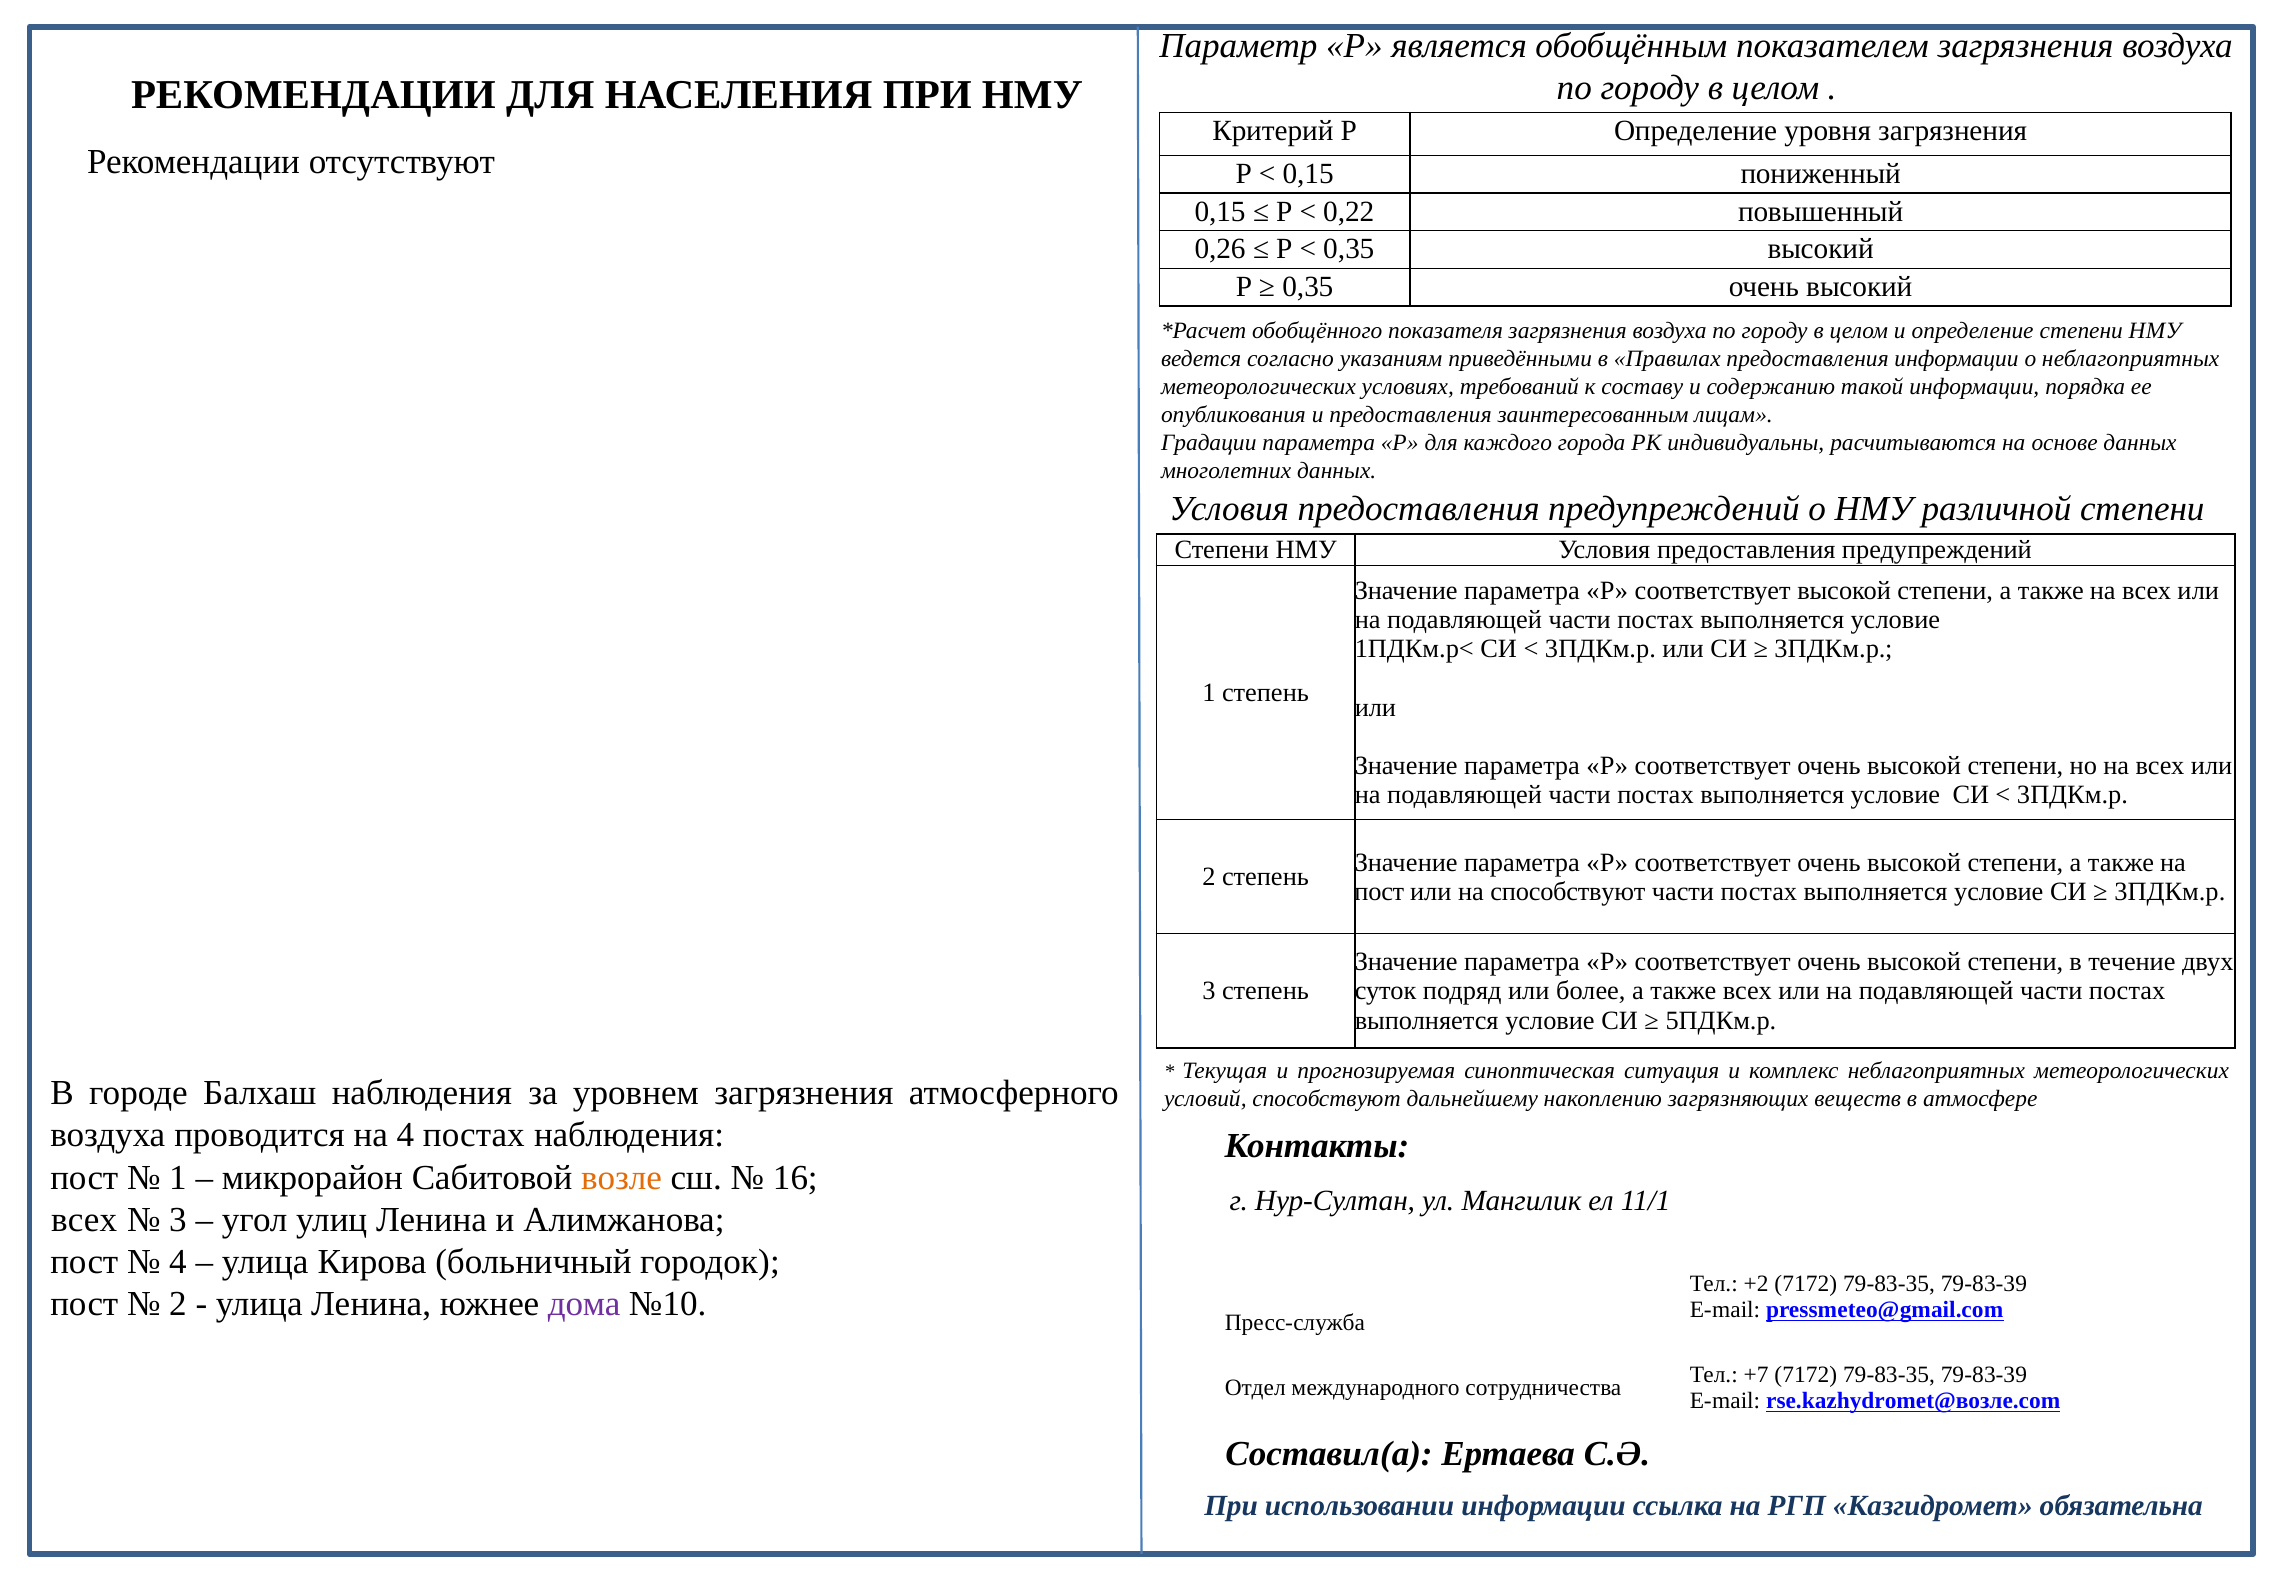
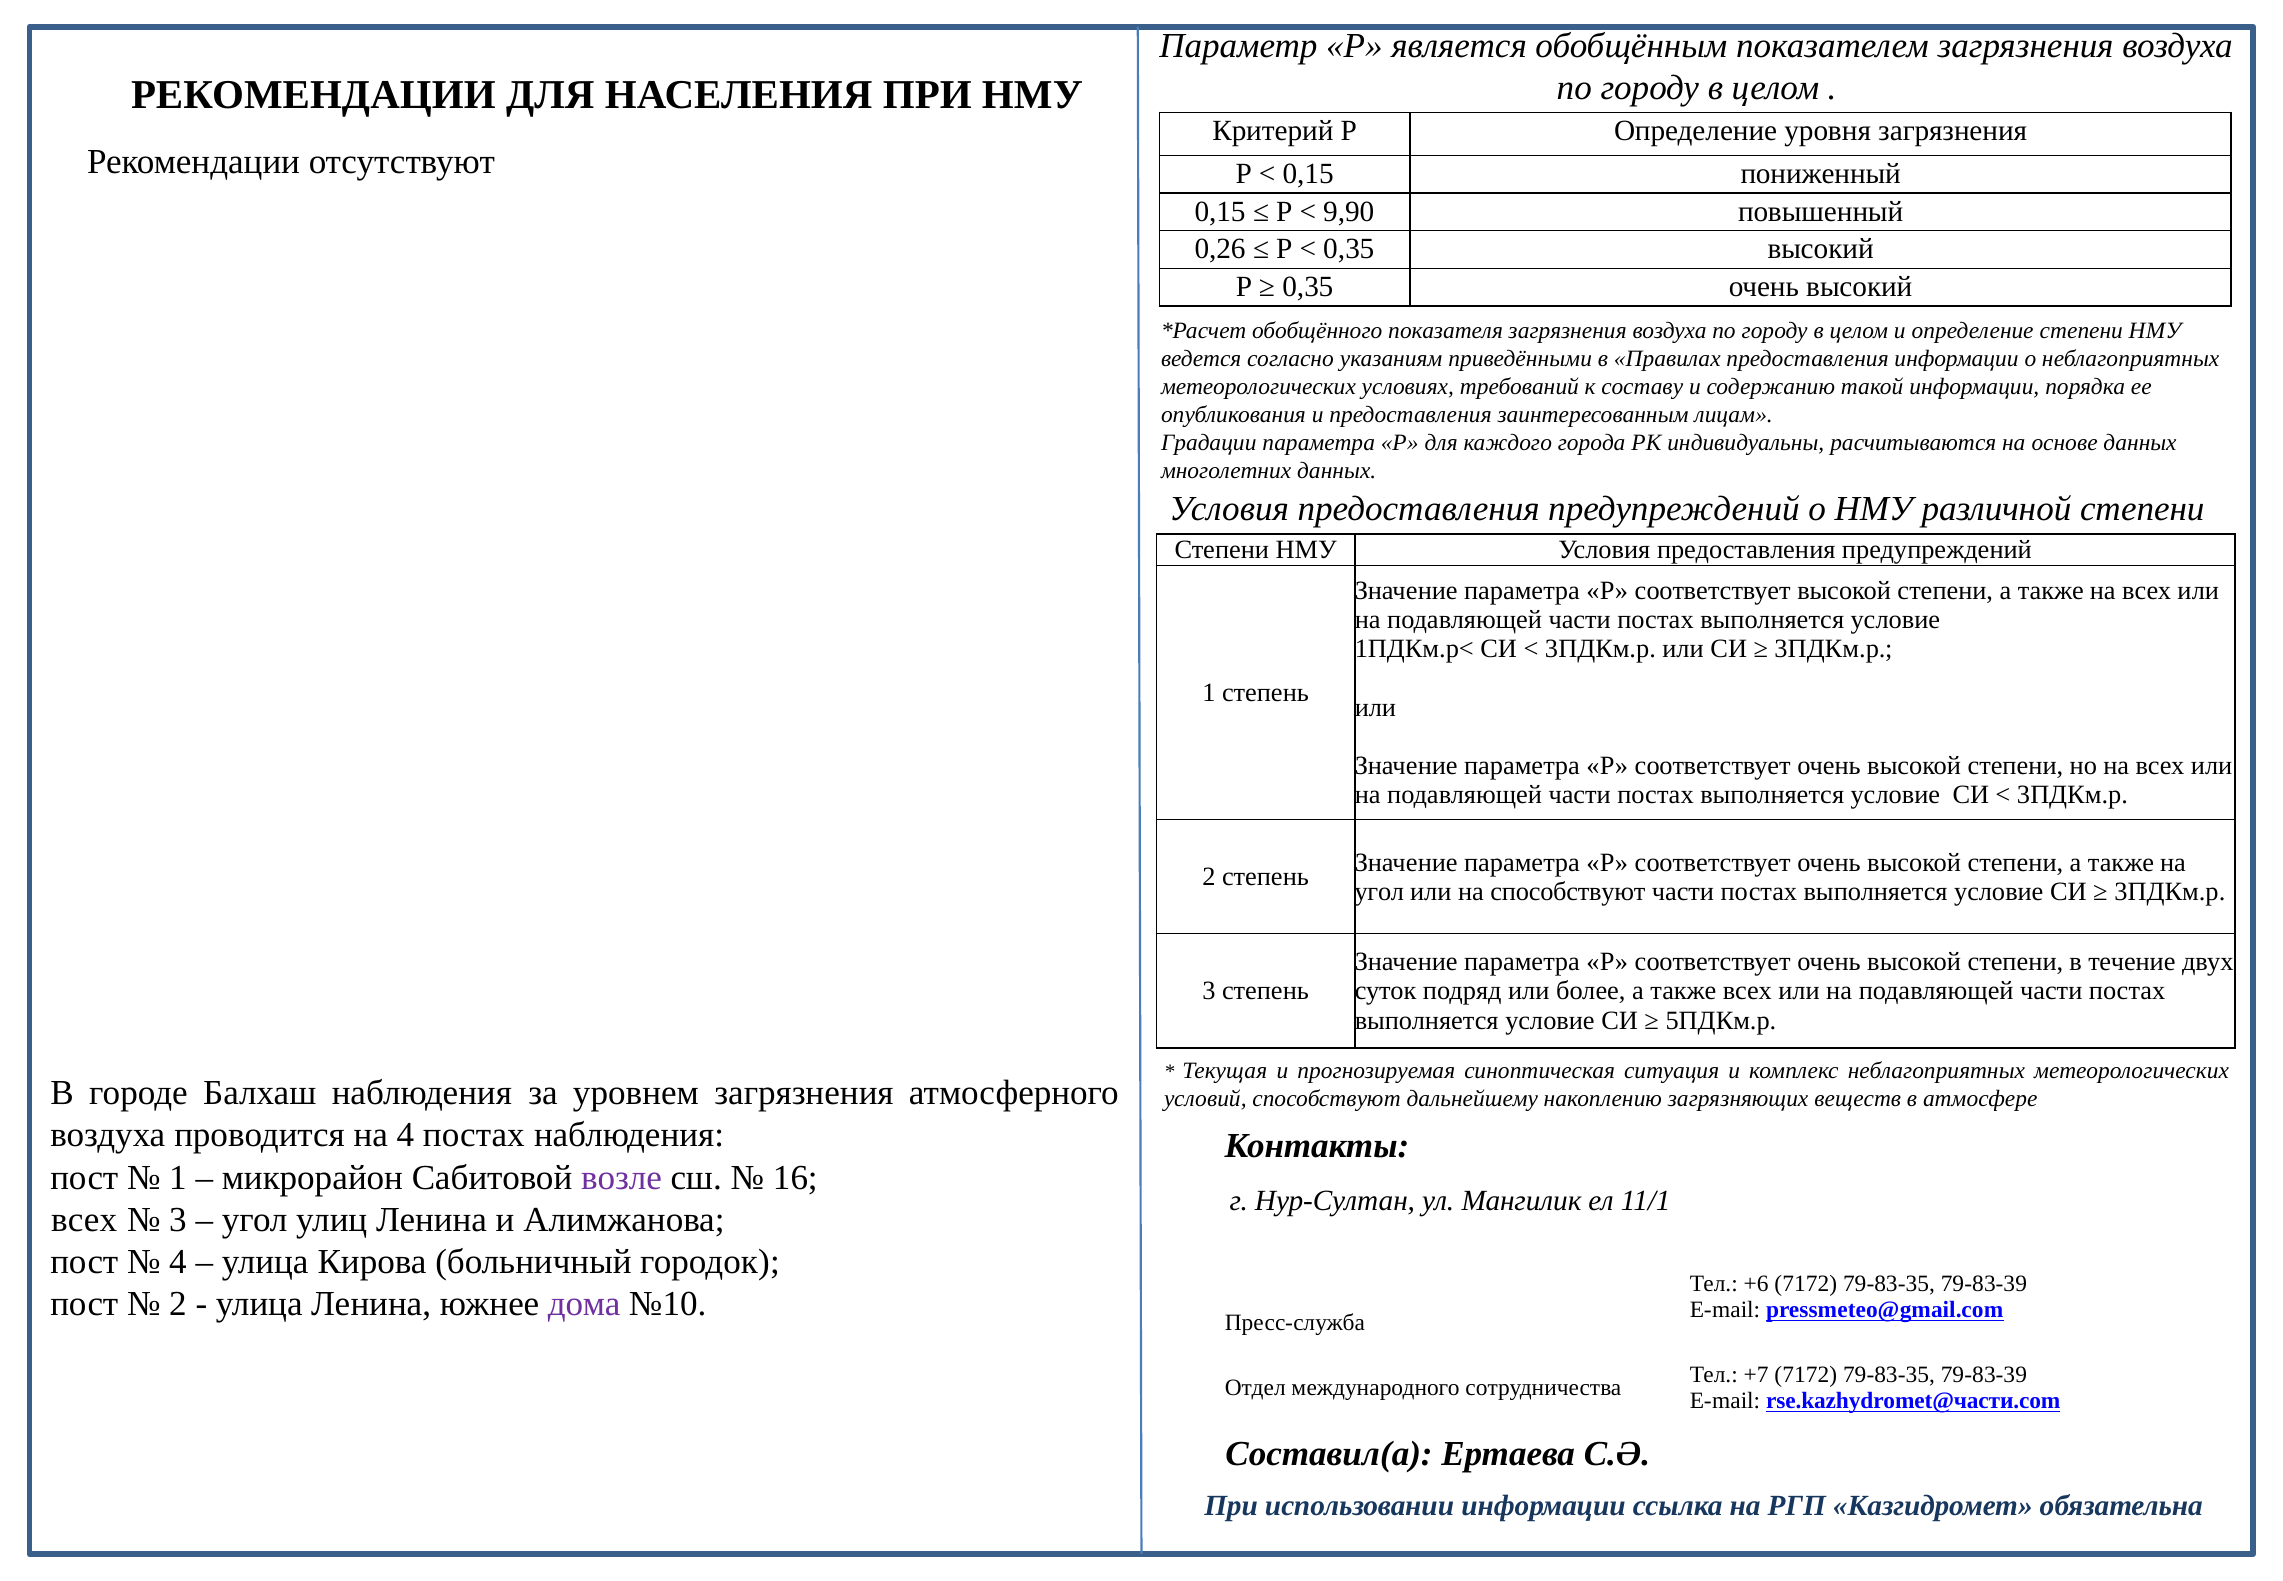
0,22: 0,22 -> 9,90
пост at (1379, 891): пост -> угол
возле colour: orange -> purple
+2: +2 -> +6
rse.kazhydromet@возле.com: rse.kazhydromet@возле.com -> rse.kazhydromet@части.com
